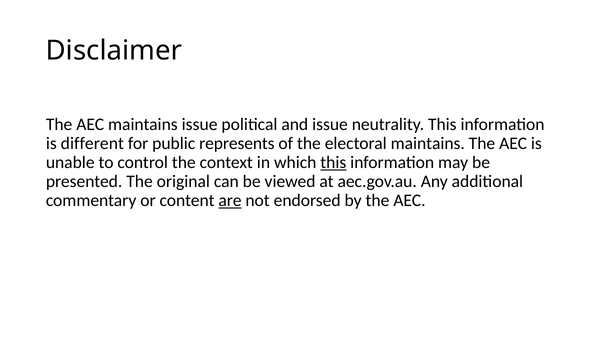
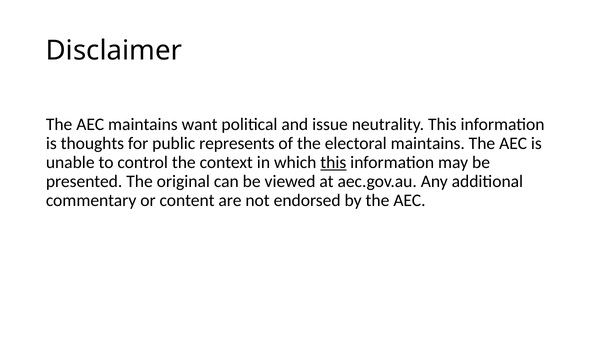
maintains issue: issue -> want
different: different -> thoughts
are underline: present -> none
